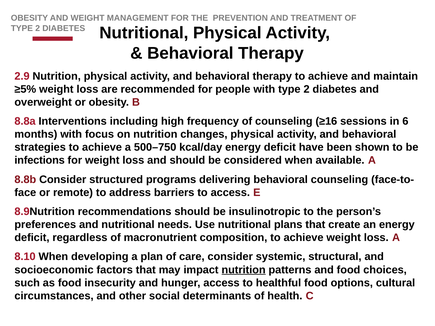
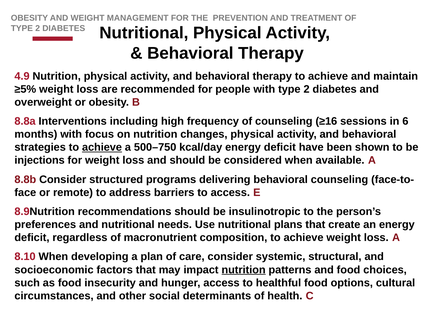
2.9: 2.9 -> 4.9
achieve at (102, 147) underline: none -> present
infections: infections -> injections
